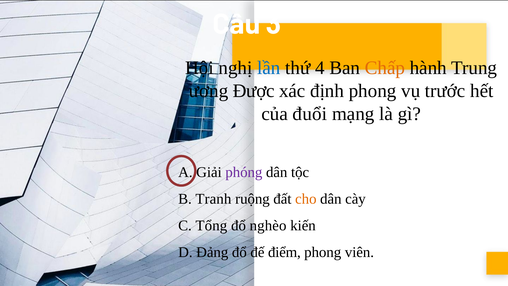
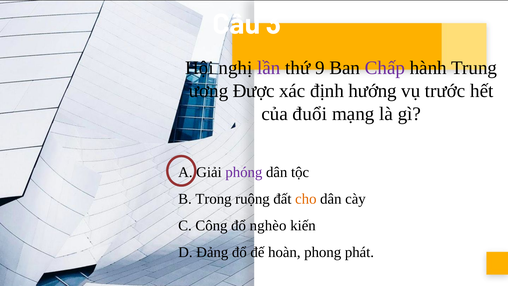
lần colour: blue -> purple
4: 4 -> 9
Chấp colour: orange -> purple
định phong: phong -> hướng
Tranh: Tranh -> Trong
Tổng: Tổng -> Công
điểm: điểm -> hoàn
viên: viên -> phát
